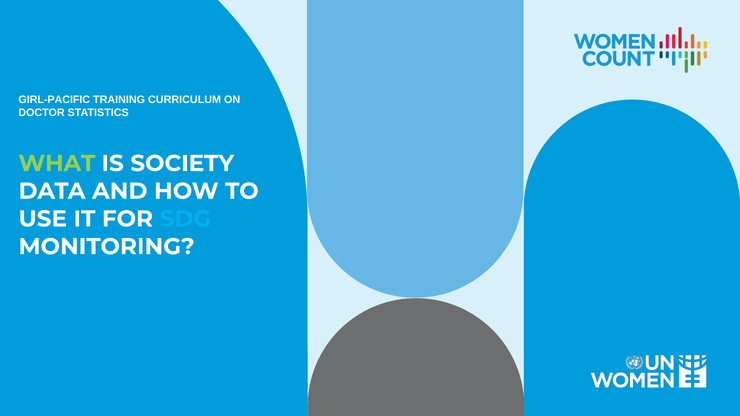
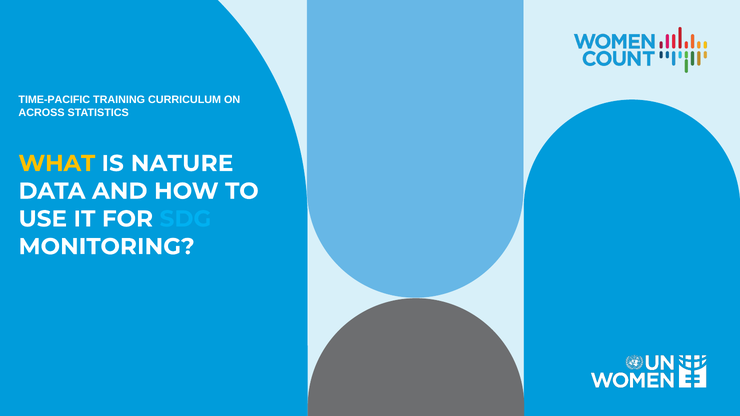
GIRL-PACIFIC: GIRL-PACIFIC -> TIME-PACIFIC
DOCTOR: DOCTOR -> ACROSS
WHAT colour: light green -> yellow
SOCIETY: SOCIETY -> NATURE
